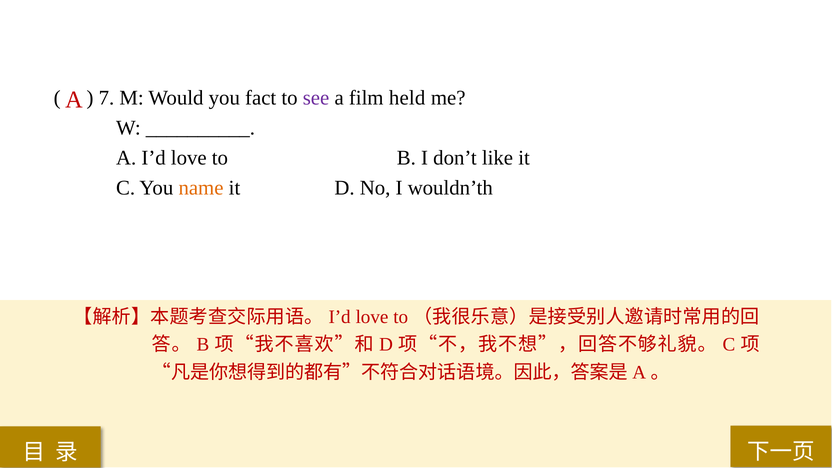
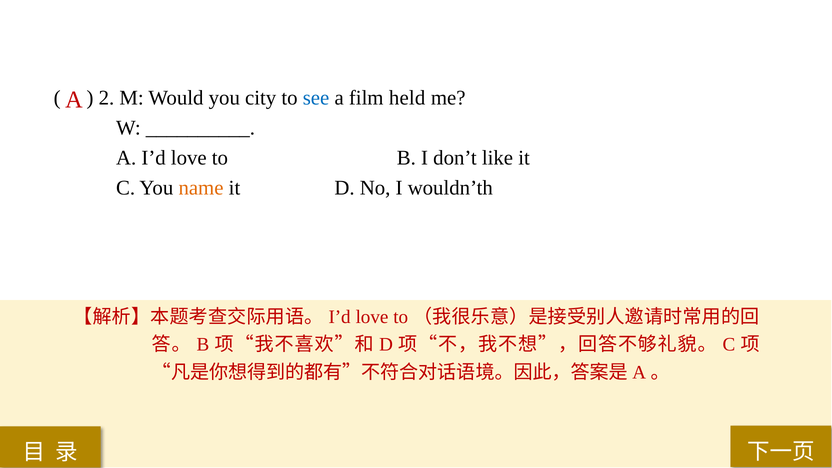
7: 7 -> 2
fact: fact -> city
see colour: purple -> blue
